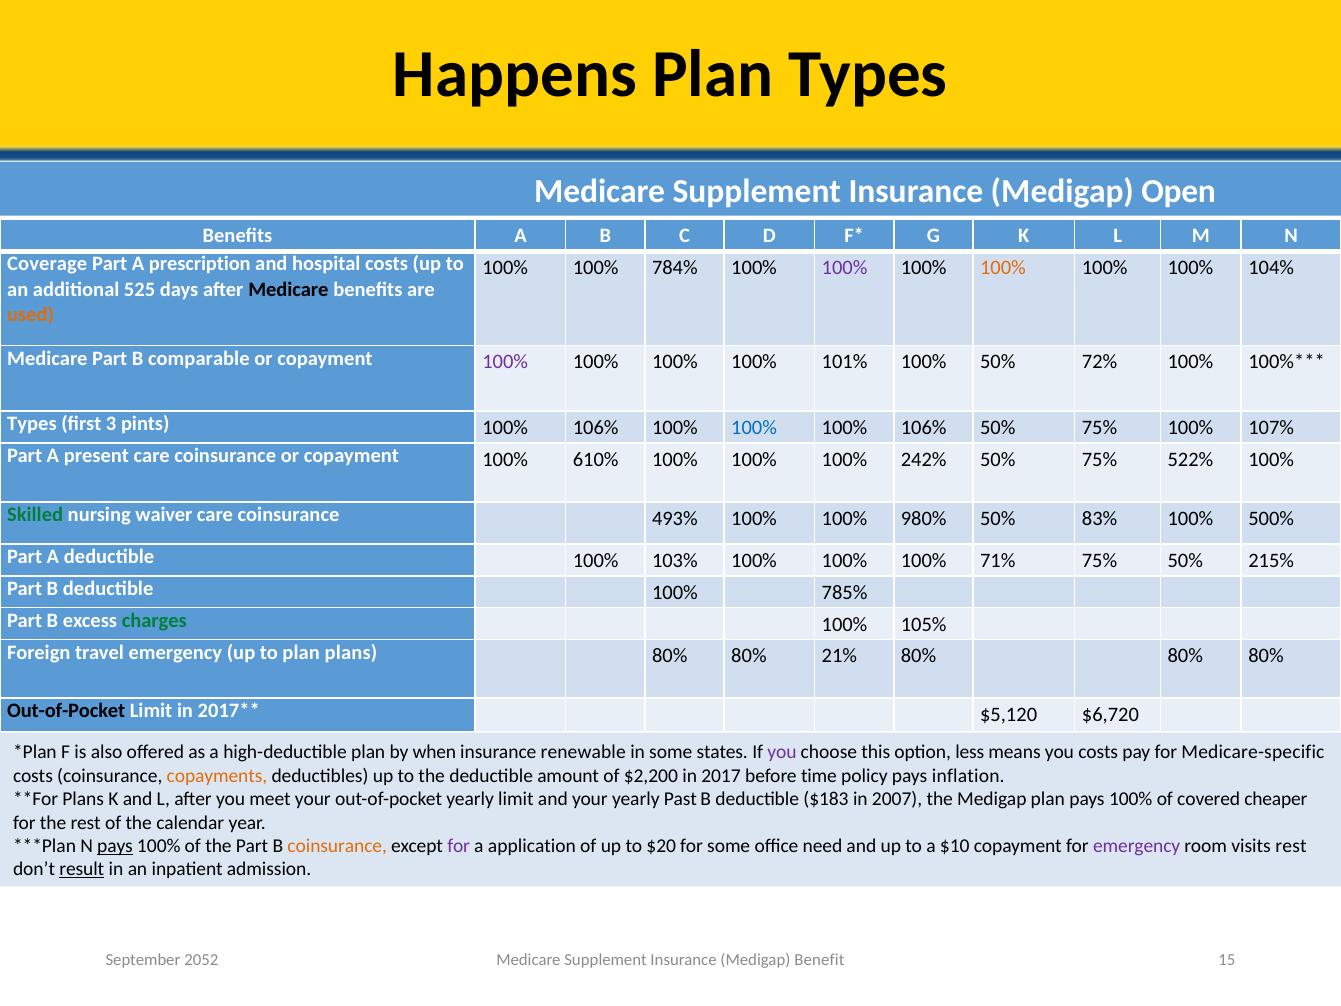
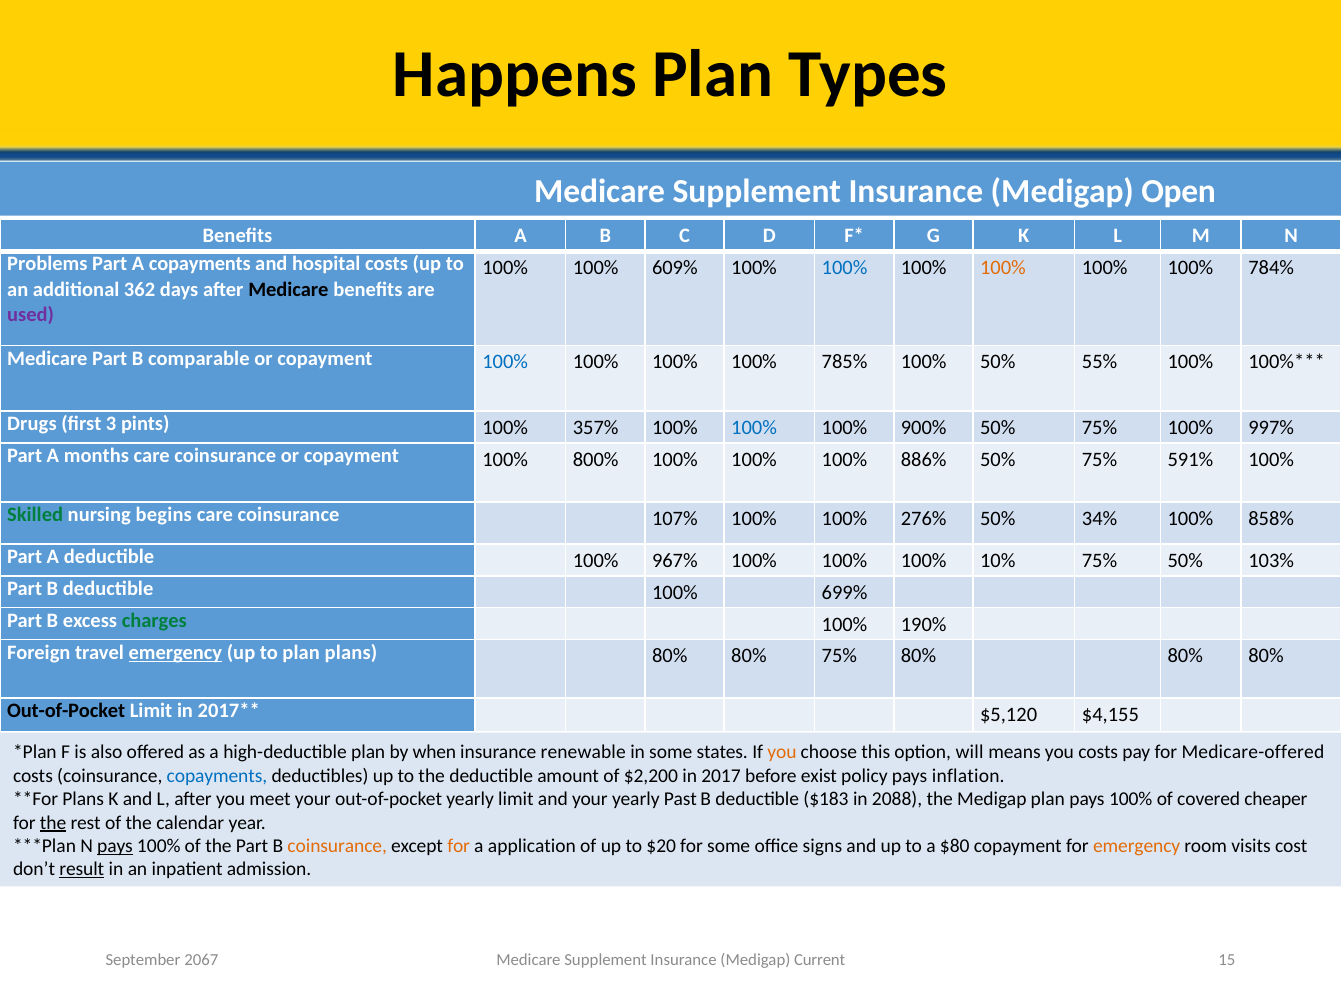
Coverage: Coverage -> Problems
A prescription: prescription -> copayments
784%: 784% -> 609%
100% at (845, 268) colour: purple -> blue
104%: 104% -> 784%
525: 525 -> 362
used colour: orange -> purple
100% at (505, 362) colour: purple -> blue
101%: 101% -> 785%
72%: 72% -> 55%
Types at (32, 424): Types -> Drugs
pints 100% 106%: 106% -> 357%
106% at (924, 428): 106% -> 900%
107%: 107% -> 997%
present: present -> months
610%: 610% -> 800%
242%: 242% -> 886%
522%: 522% -> 591%
waiver: waiver -> begins
493%: 493% -> 107%
980%: 980% -> 276%
83%: 83% -> 34%
500%: 500% -> 858%
103%: 103% -> 967%
71%: 71% -> 10%
215%: 215% -> 103%
785%: 785% -> 699%
105%: 105% -> 190%
emergency at (175, 652) underline: none -> present
80% 21%: 21% -> 75%
$6,720: $6,720 -> $4,155
you at (782, 752) colour: purple -> orange
less: less -> will
Medicare-specific: Medicare-specific -> Medicare-offered
copayments at (217, 776) colour: orange -> blue
time: time -> exist
2007: 2007 -> 2088
the at (53, 822) underline: none -> present
for at (459, 846) colour: purple -> orange
need: need -> signs
$10: $10 -> $80
emergency at (1137, 846) colour: purple -> orange
visits rest: rest -> cost
Benefit: Benefit -> Current
2052: 2052 -> 2067
